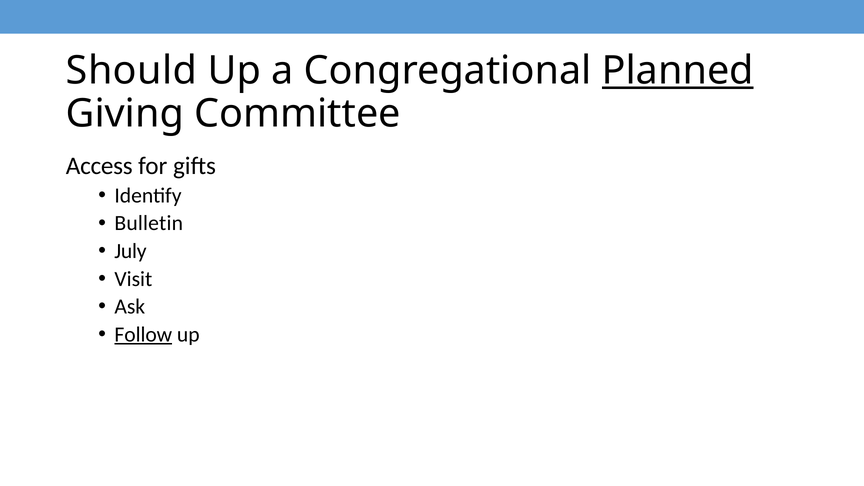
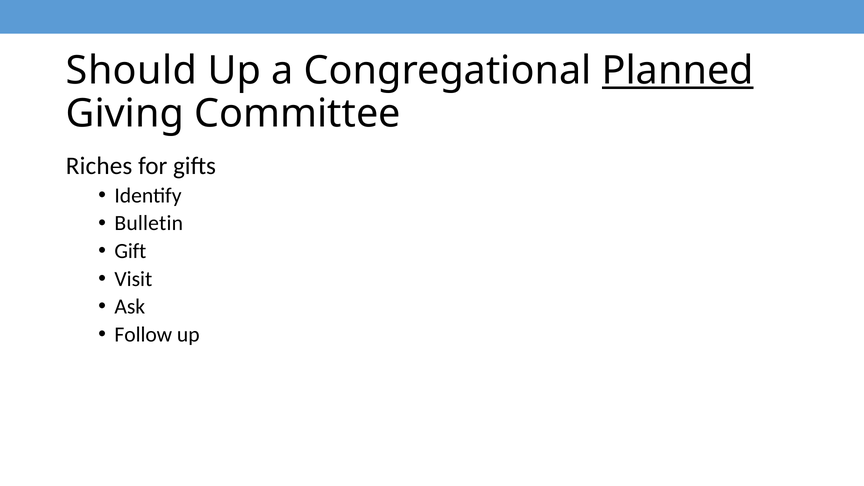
Access: Access -> Riches
July: July -> Gift
Follow underline: present -> none
